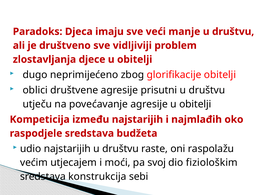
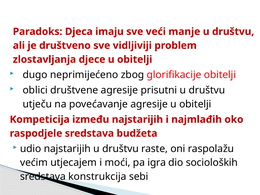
svoj: svoj -> igra
fiziološkim: fiziološkim -> socioloških
